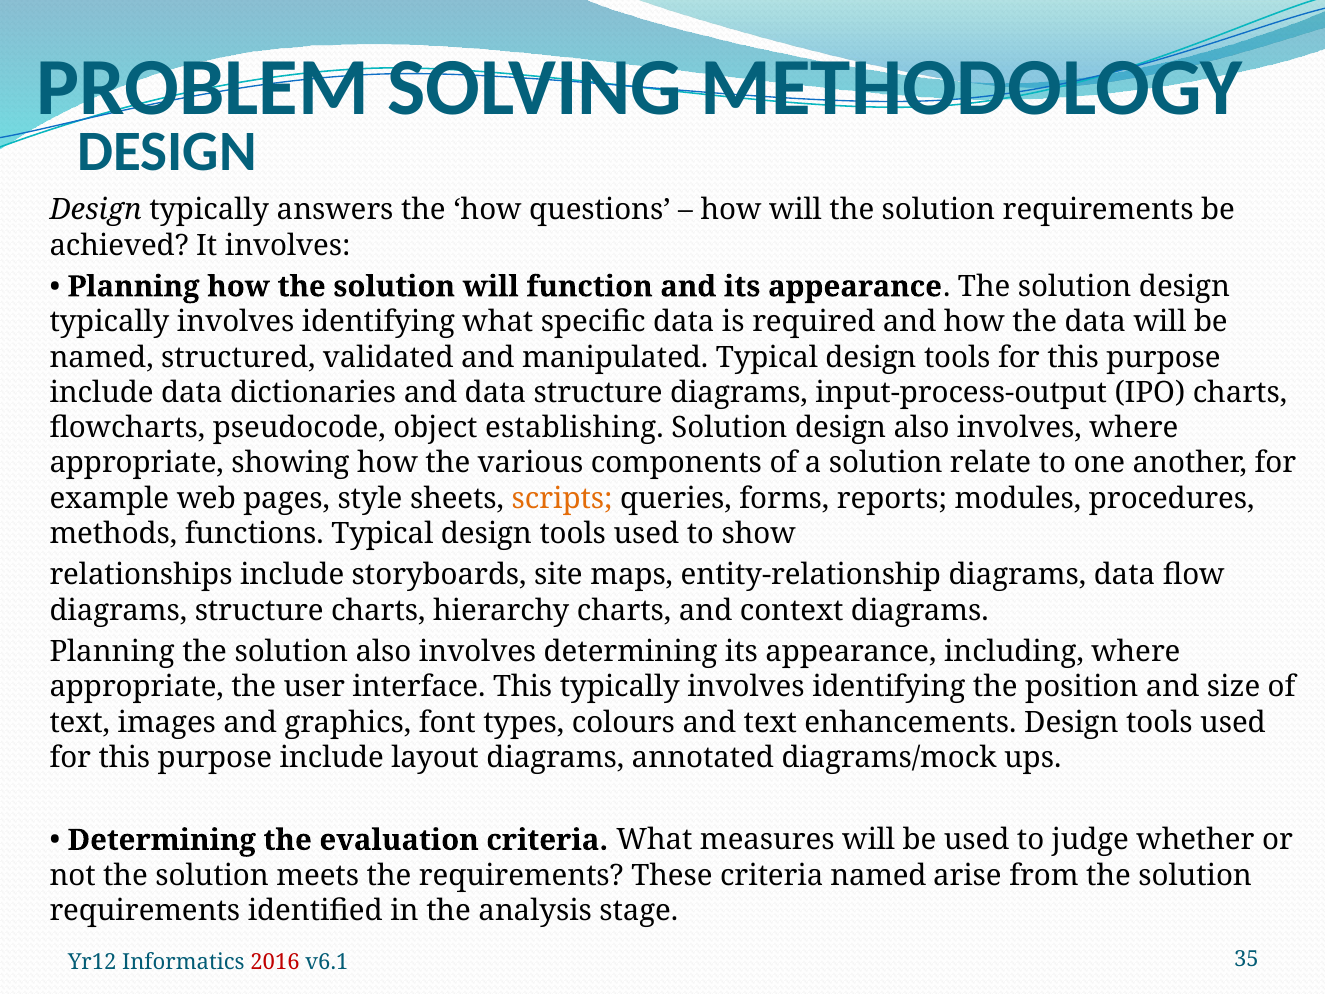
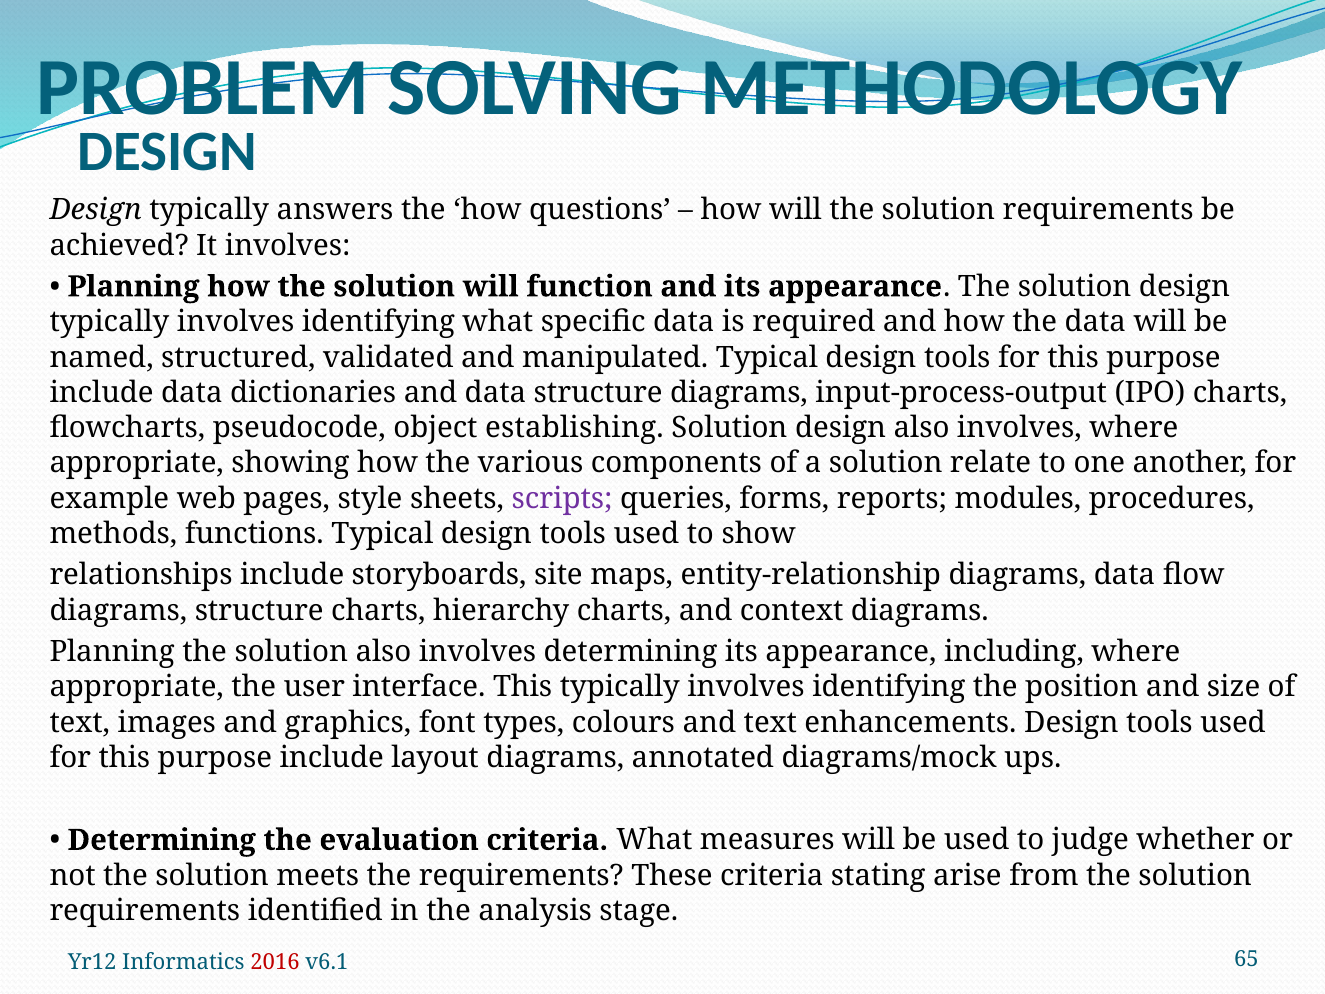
scripts colour: orange -> purple
criteria named: named -> stating
35: 35 -> 65
